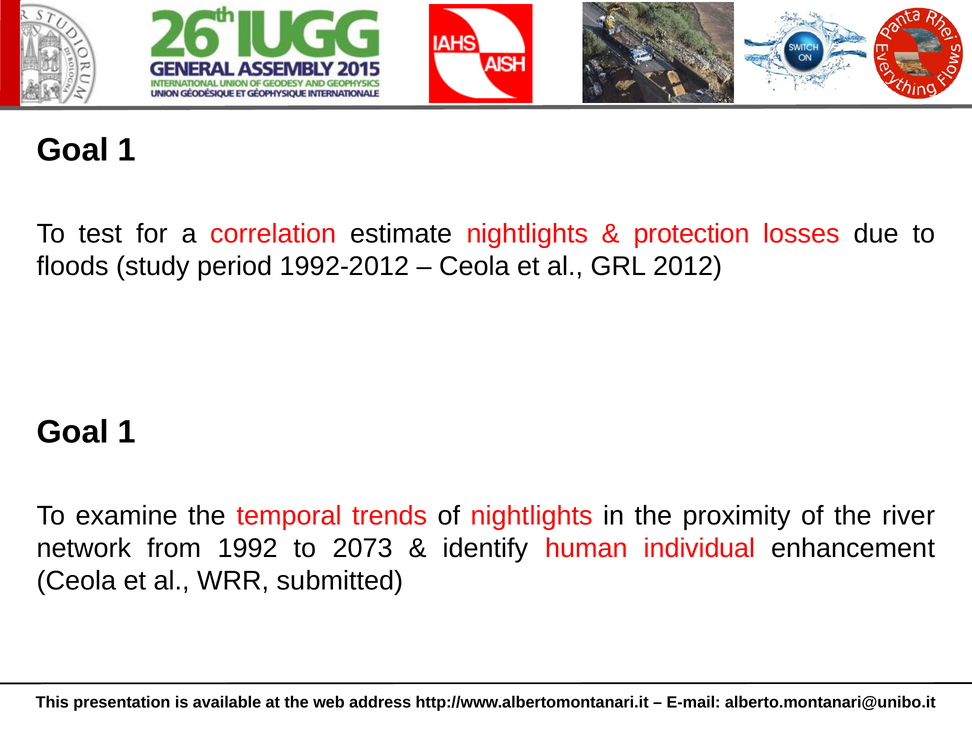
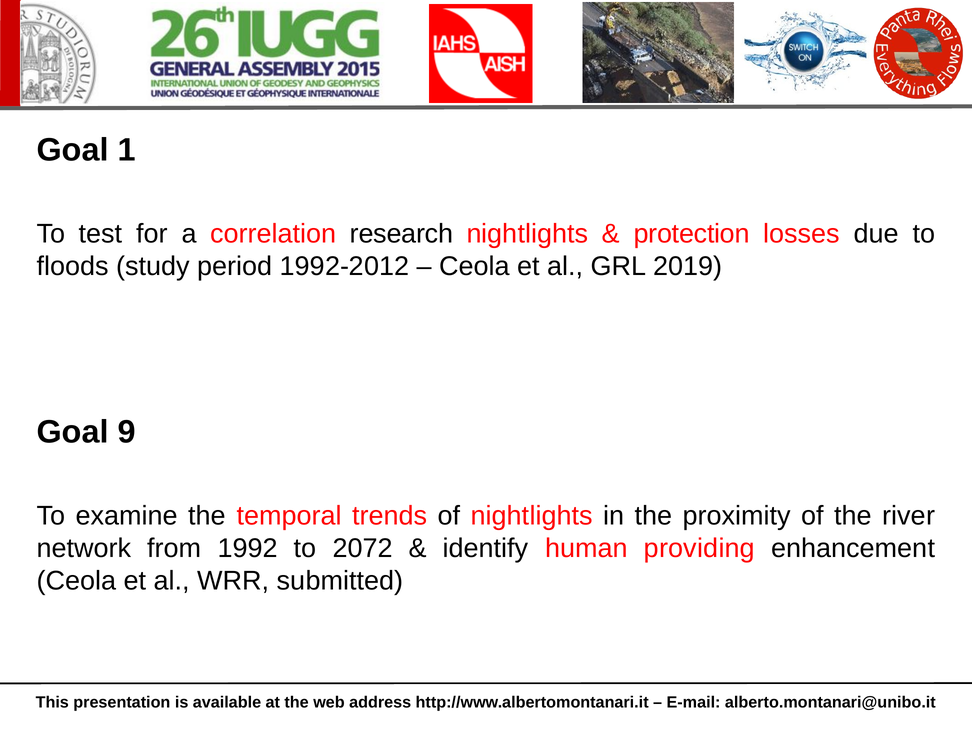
estimate: estimate -> research
2012: 2012 -> 2019
1 at (127, 432): 1 -> 9
2073: 2073 -> 2072
individual: individual -> providing
